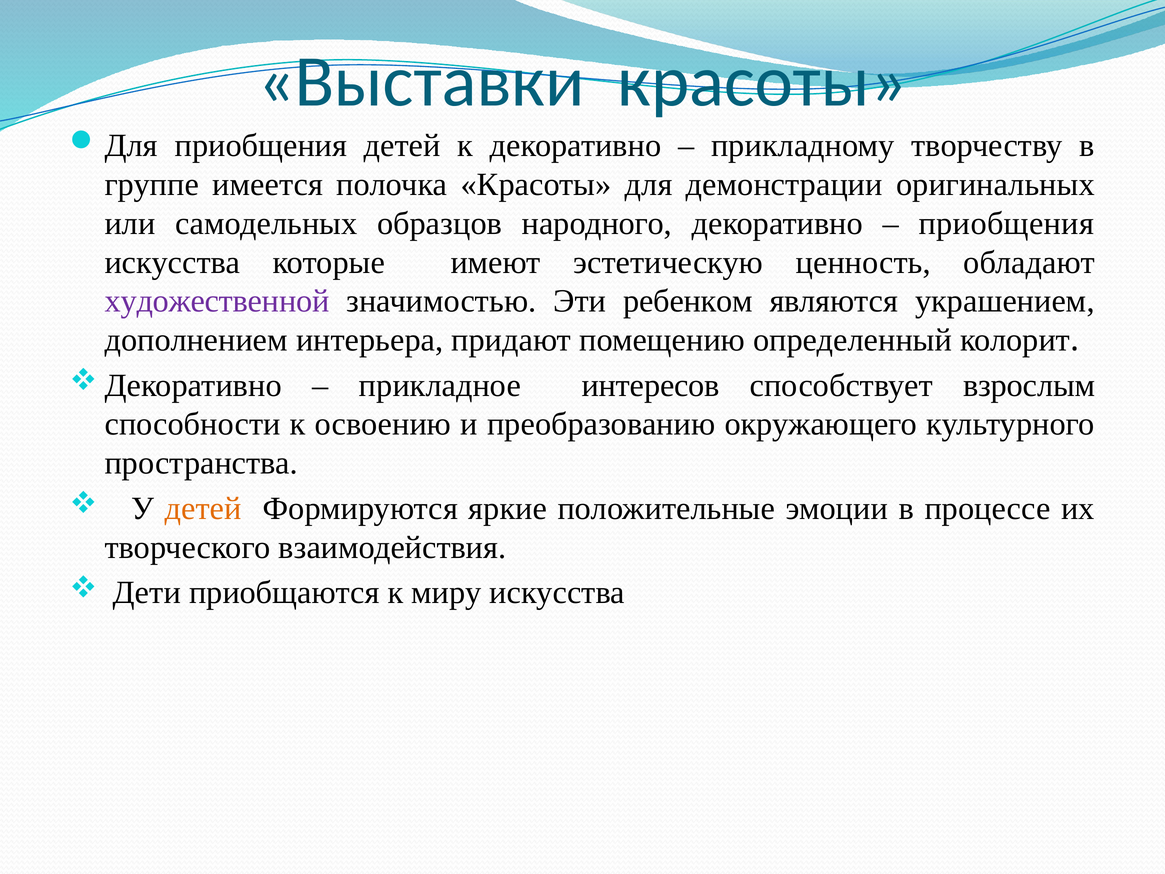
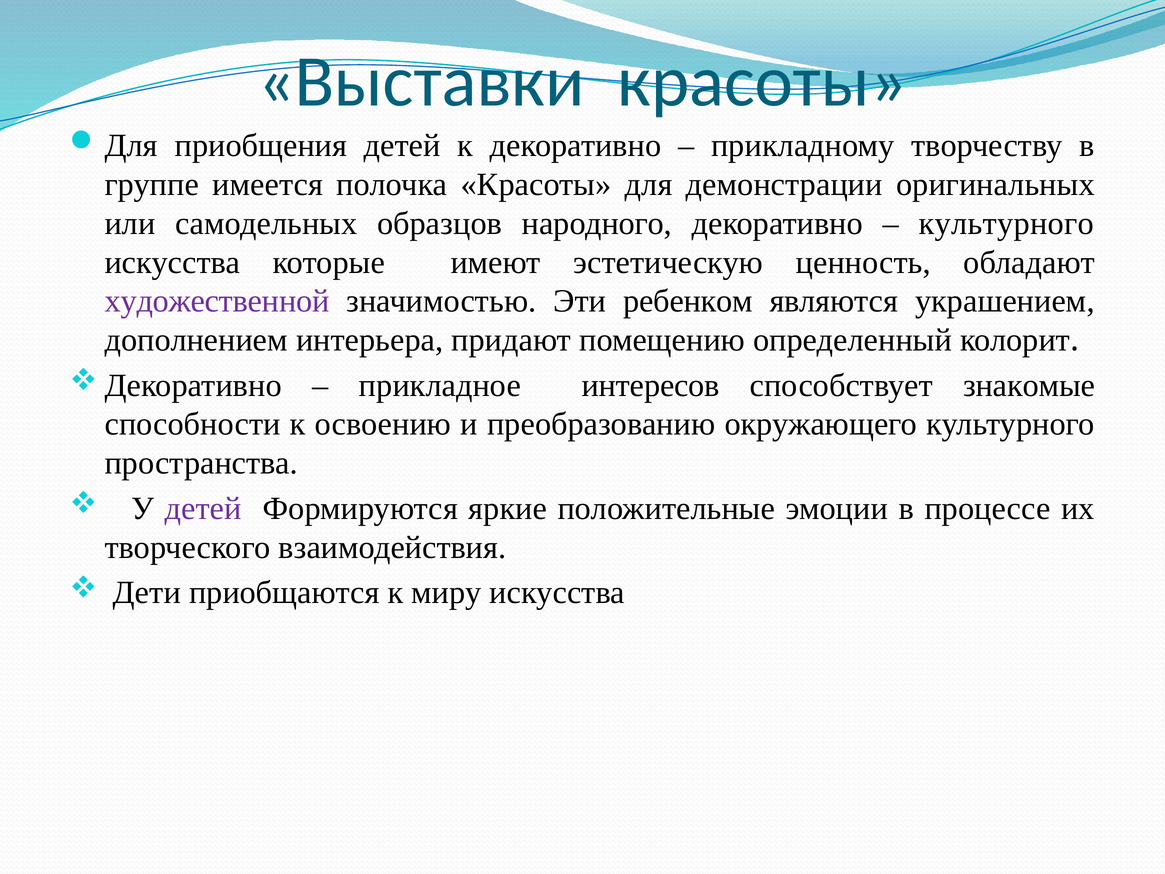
приобщения at (1006, 223): приобщения -> культурного
взрослым: взрослым -> знакомые
детей at (203, 508) colour: orange -> purple
